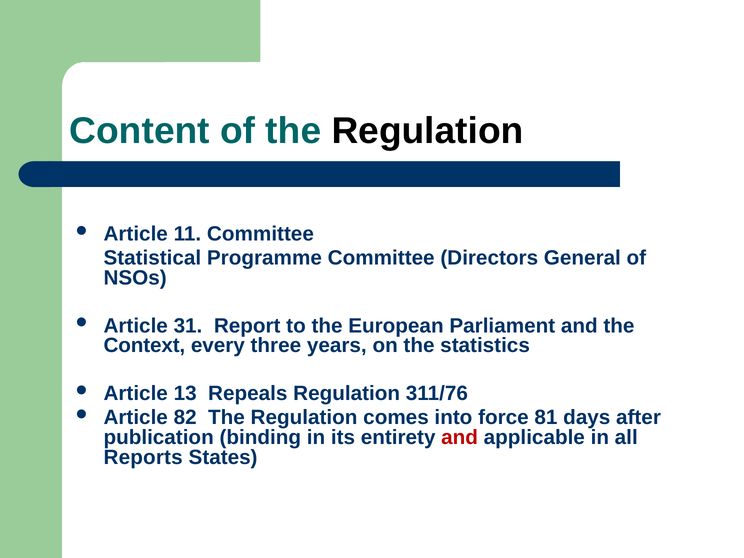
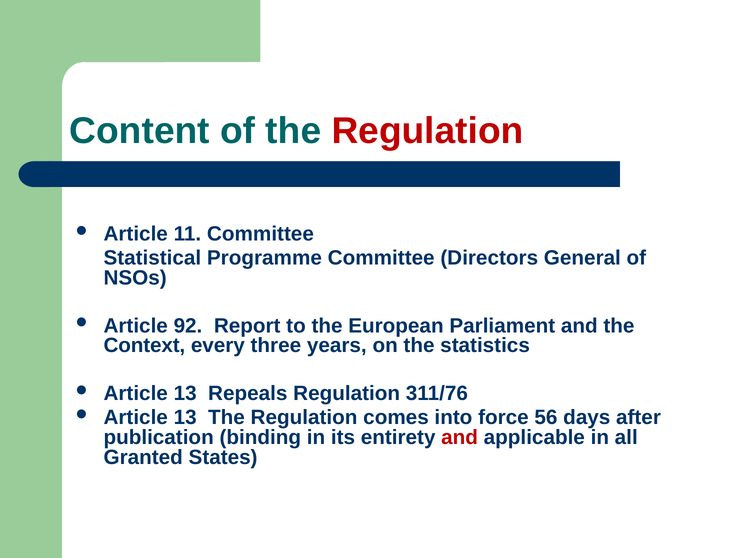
Regulation at (428, 131) colour: black -> red
31: 31 -> 92
82 at (185, 418): 82 -> 13
81: 81 -> 56
Reports: Reports -> Granted
